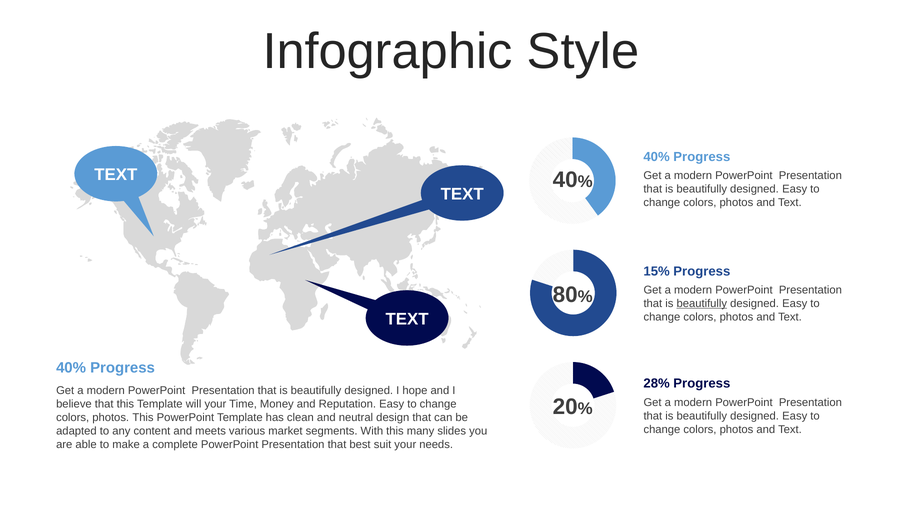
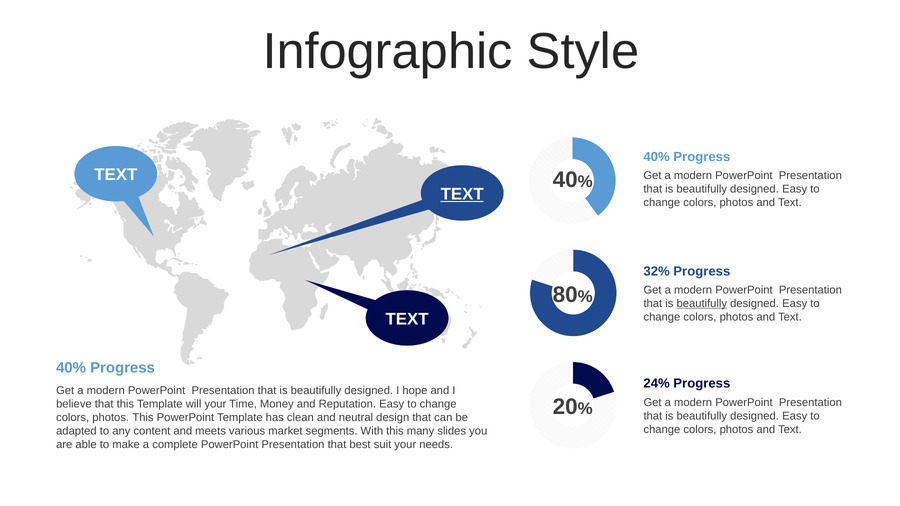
TEXT at (462, 194) underline: none -> present
15%: 15% -> 32%
28%: 28% -> 24%
